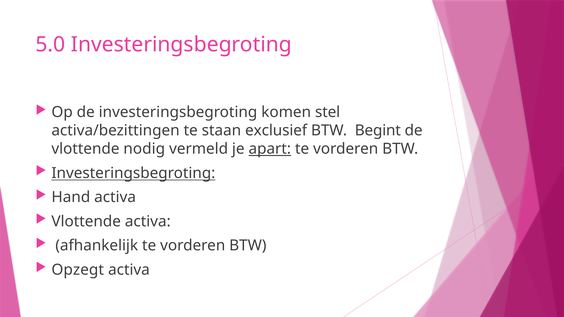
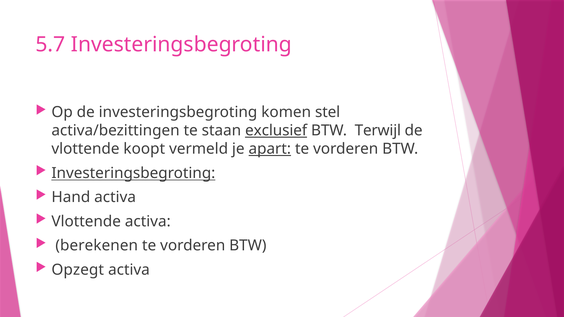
5.0: 5.0 -> 5.7
exclusief underline: none -> present
Begint: Begint -> Terwijl
nodig: nodig -> koopt
afhankelijk: afhankelijk -> berekenen
